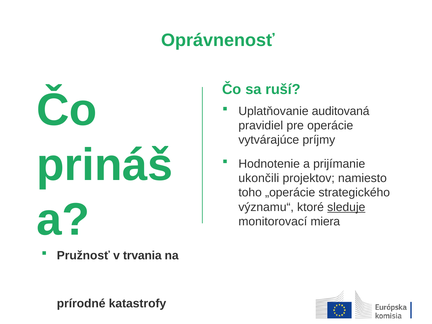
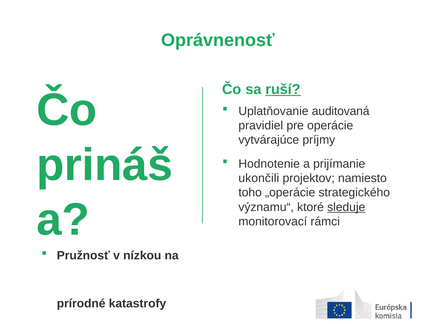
ruší underline: none -> present
miera: miera -> rámci
trvania: trvania -> nízkou
